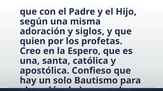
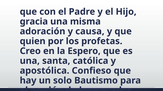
según: según -> gracia
siglos: siglos -> causa
